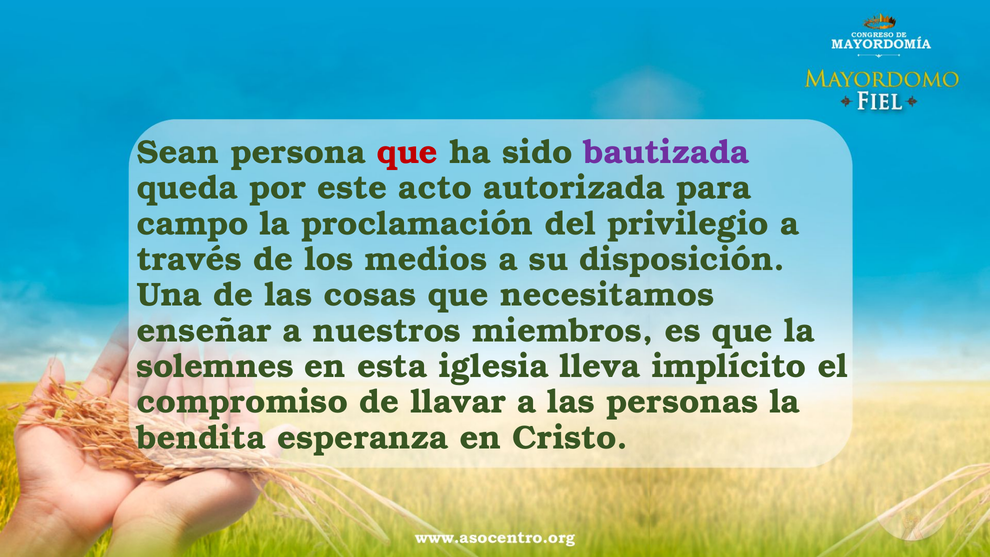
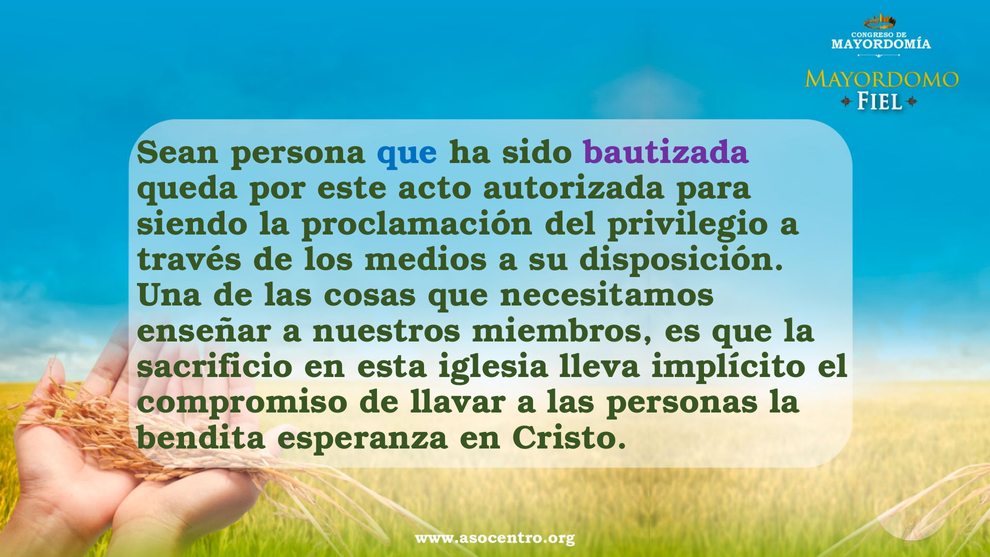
que at (408, 152) colour: red -> blue
campo: campo -> siendo
solemnes: solemnes -> sacrificio
